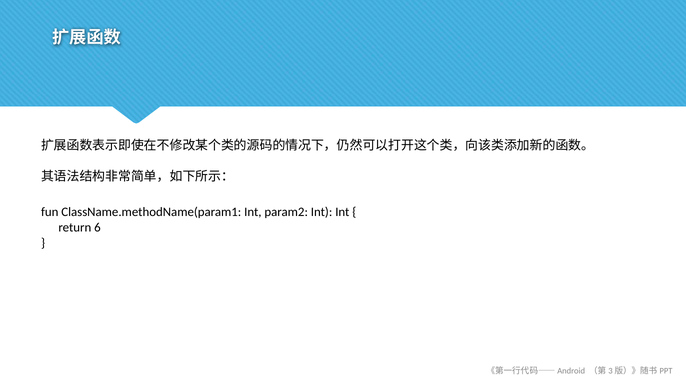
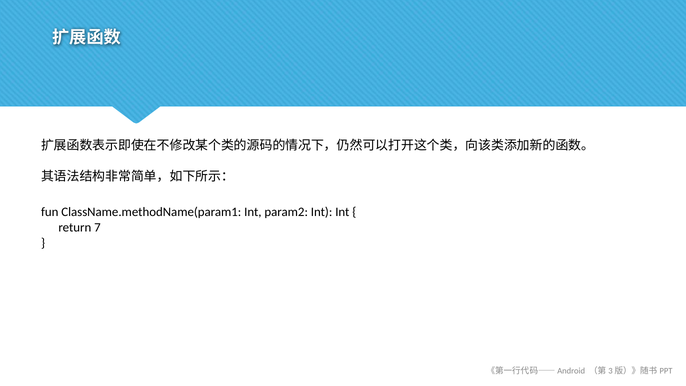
6: 6 -> 7
